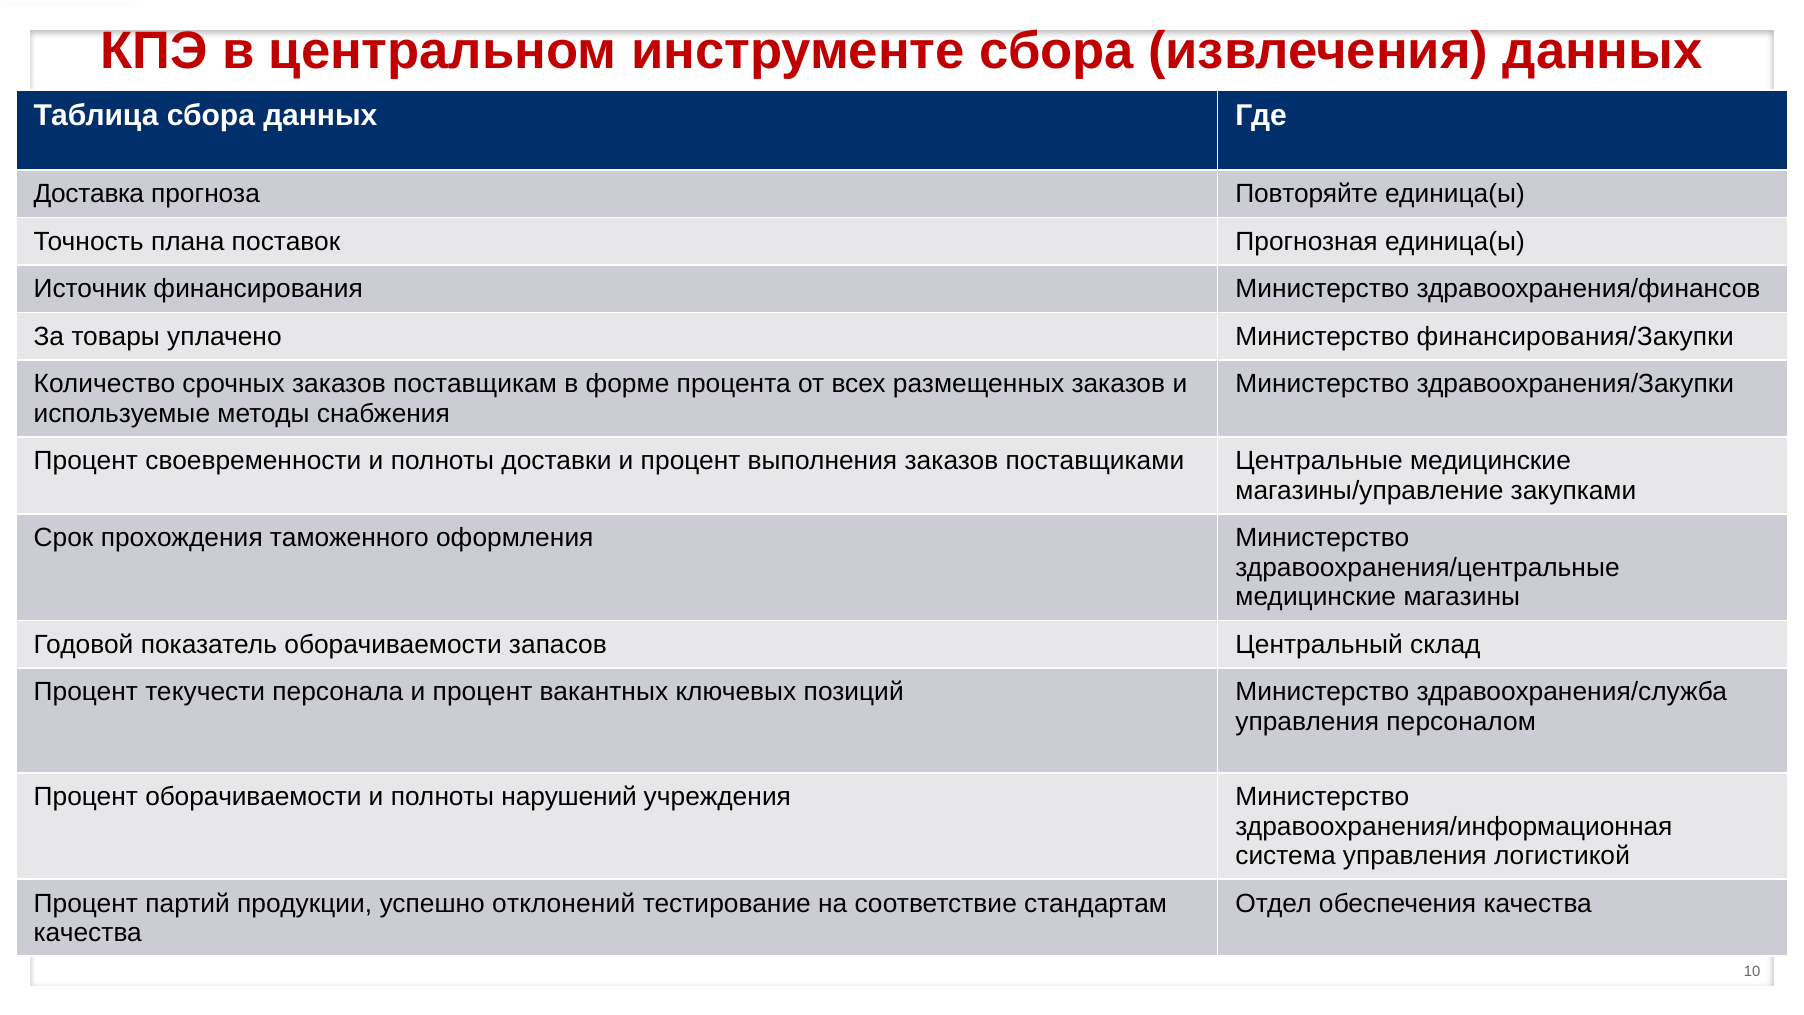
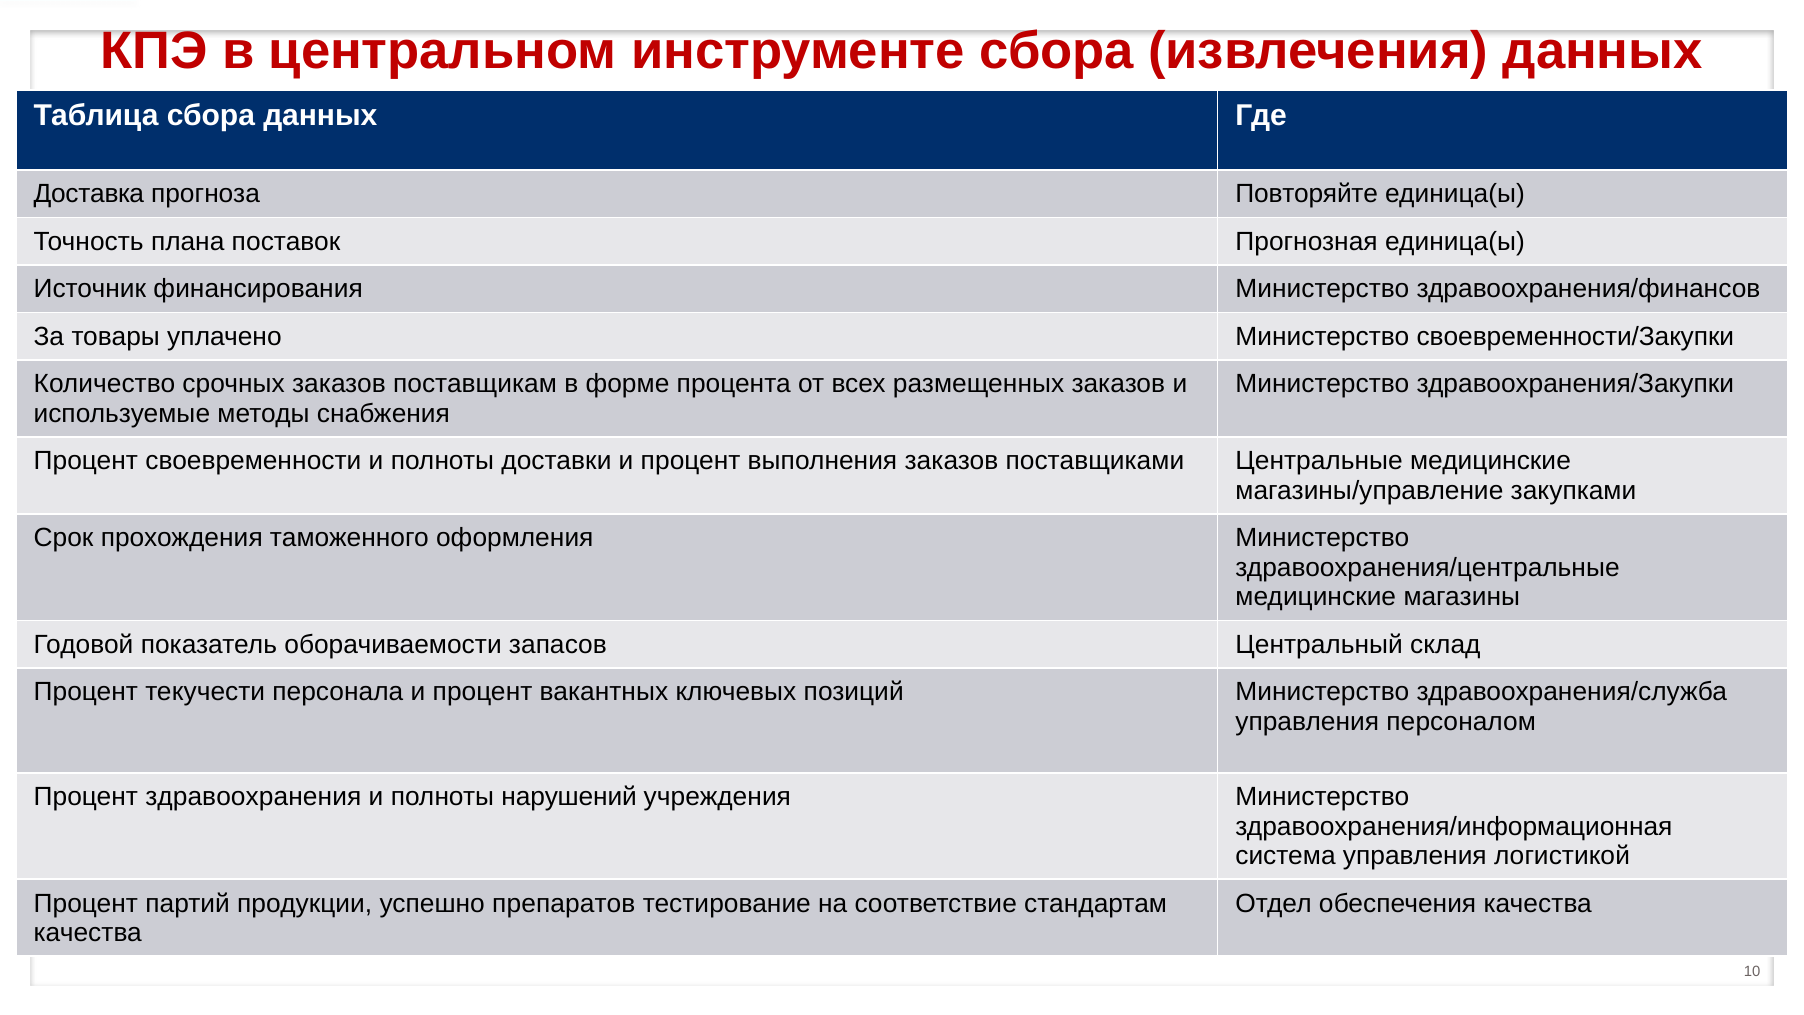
финансирования/Закупки: финансирования/Закупки -> своевременности/Закупки
Процент оборачиваемости: оборачиваемости -> здравоохранения
отклонений: отклонений -> препаратов
